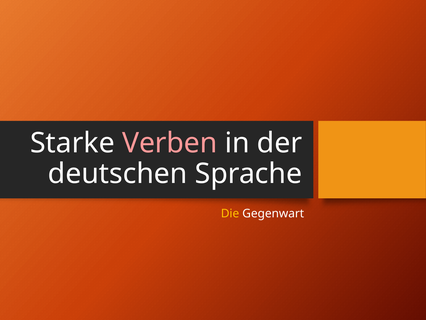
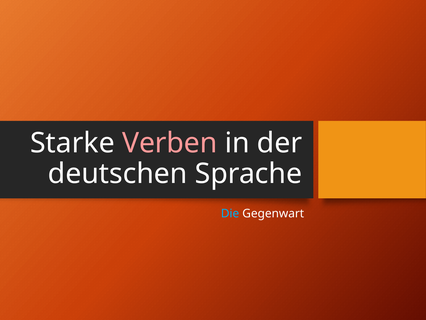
Die colour: yellow -> light blue
